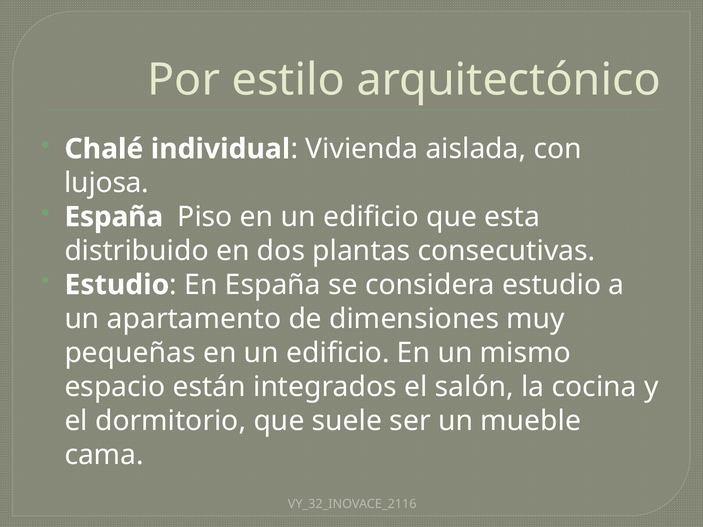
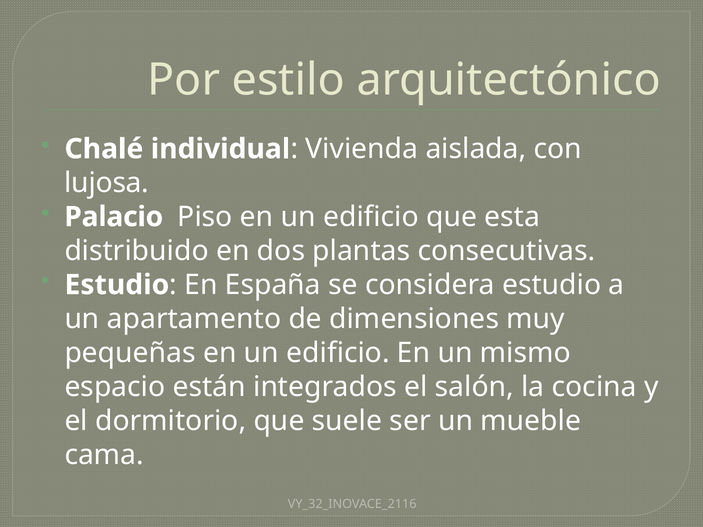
España at (114, 217): España -> Palacio
